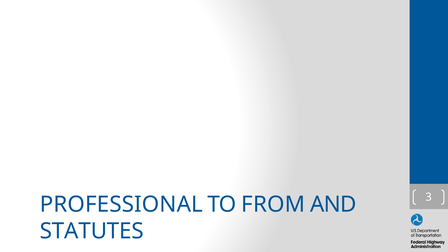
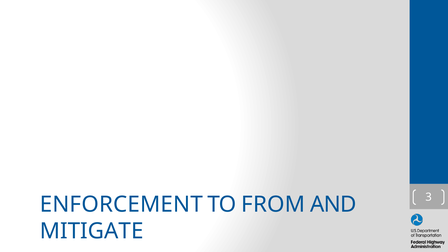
PROFESSIONAL: PROFESSIONAL -> ENFORCEMENT
STATUTES: STATUTES -> MITIGATE
